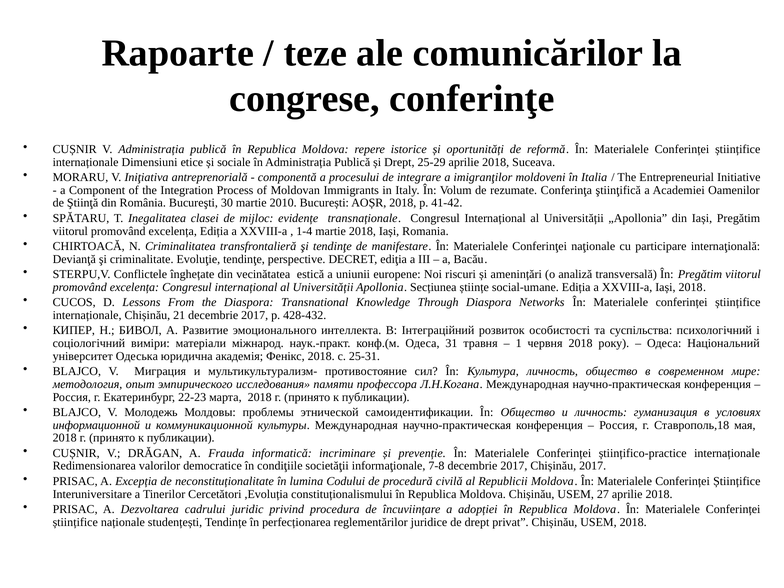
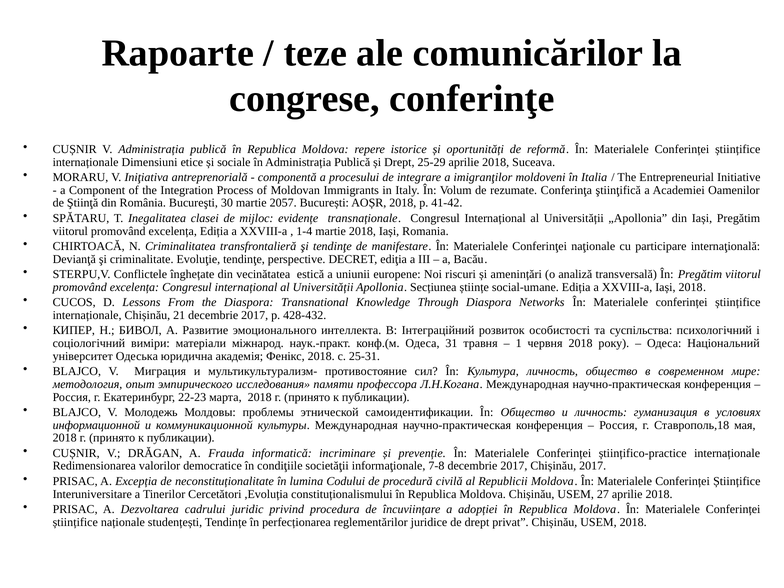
2010: 2010 -> 2057
